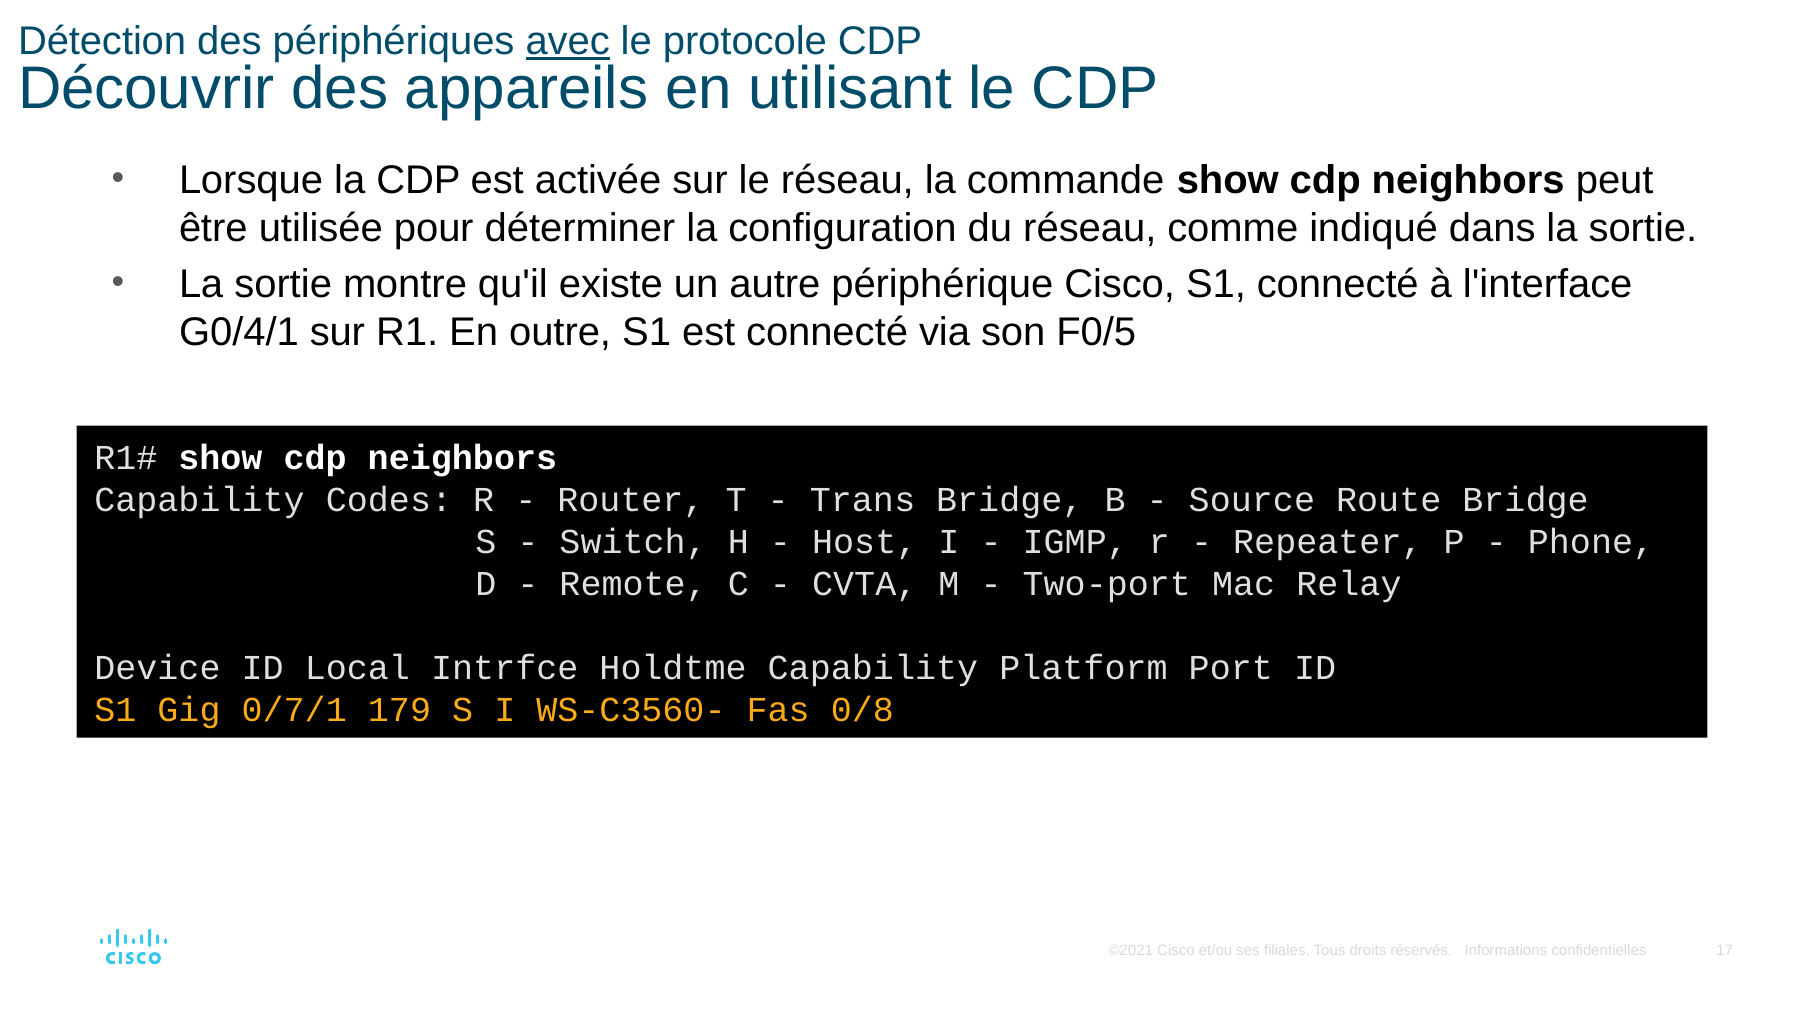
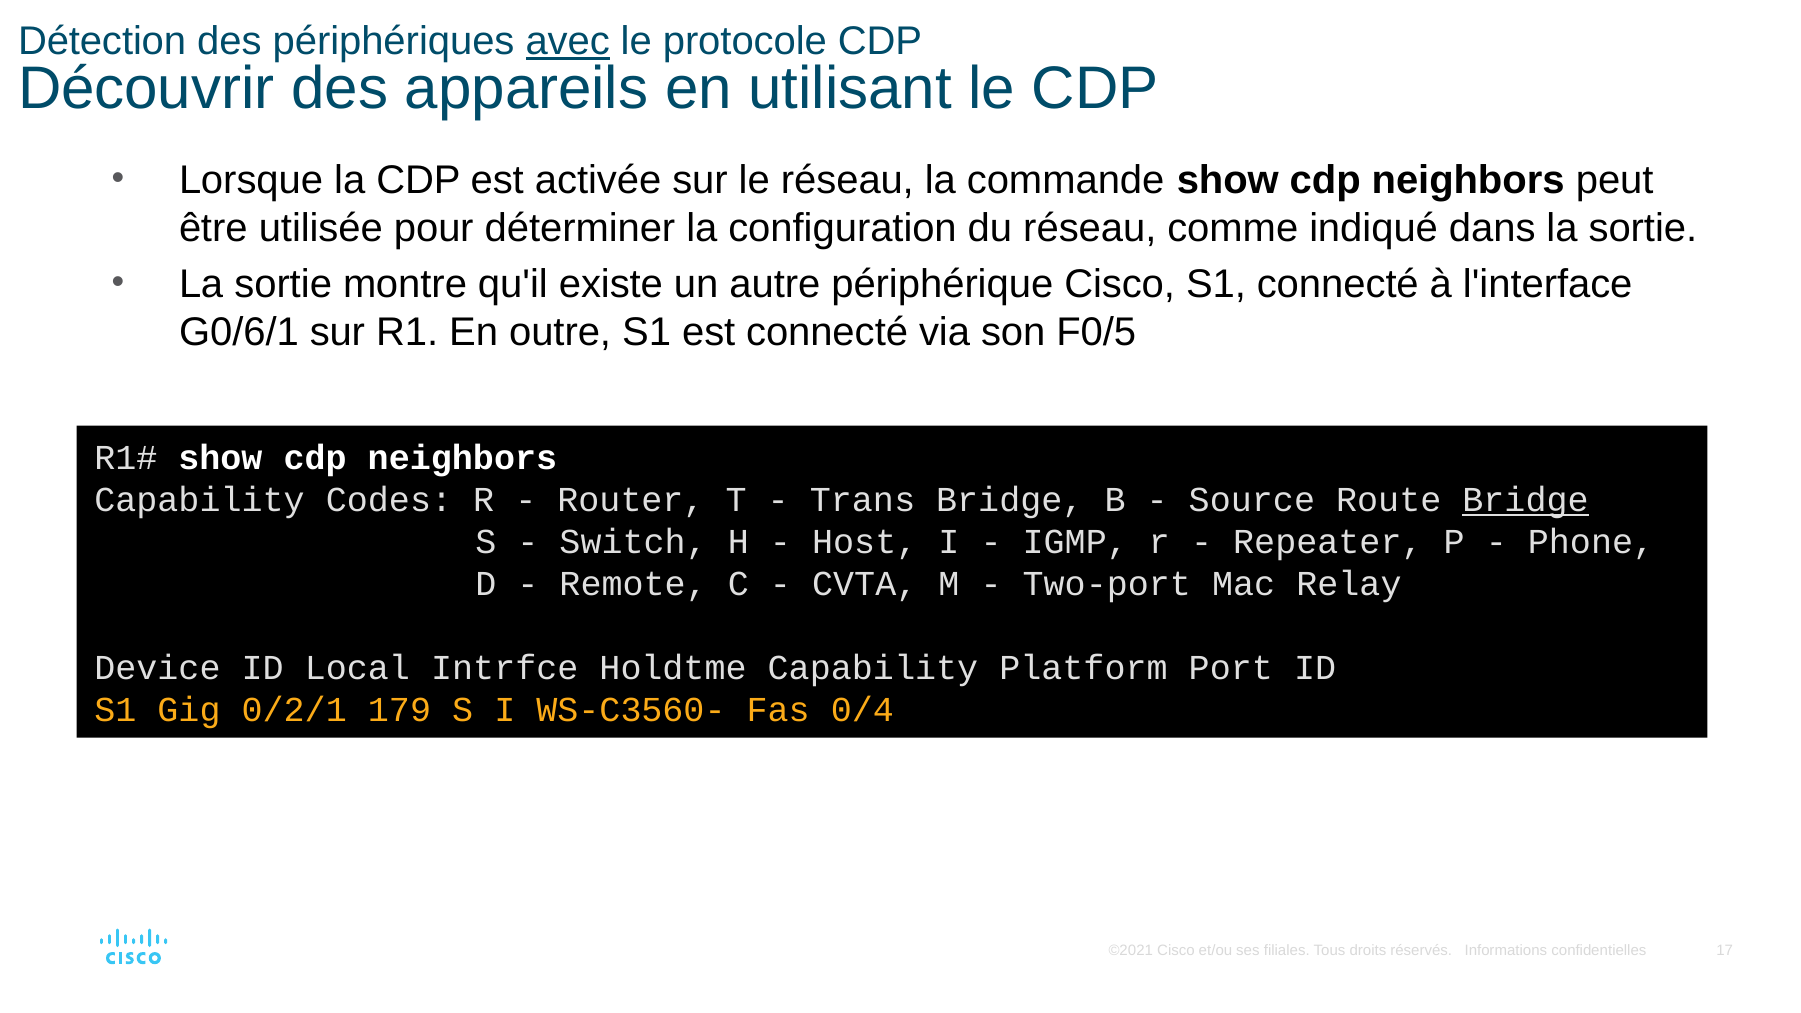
G0/4/1: G0/4/1 -> G0/6/1
Bridge at (1526, 500) underline: none -> present
0/7/1: 0/7/1 -> 0/2/1
0/8: 0/8 -> 0/4
